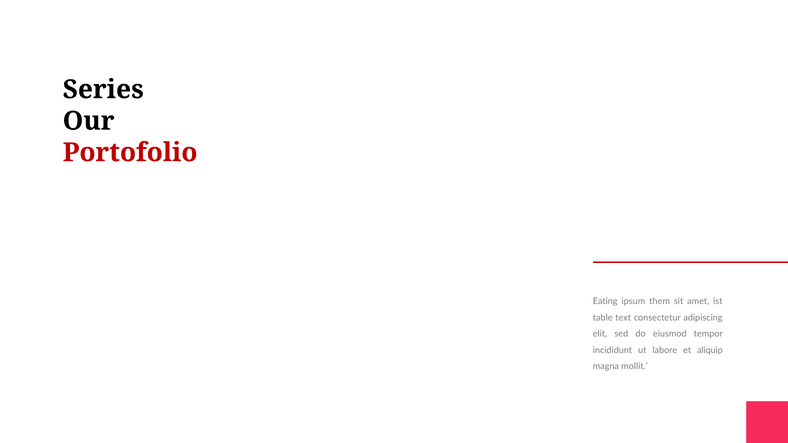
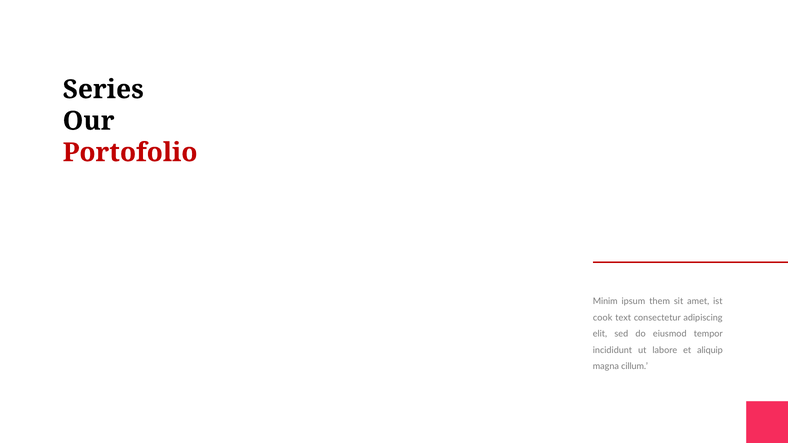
Eating: Eating -> Minim
table: table -> cook
mollit: mollit -> cillum
